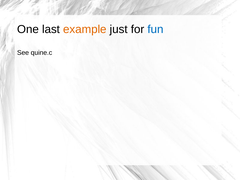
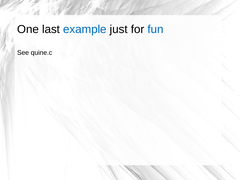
example colour: orange -> blue
